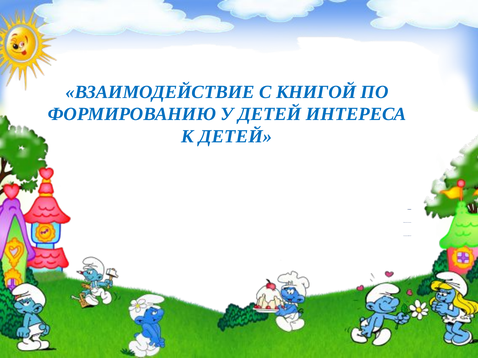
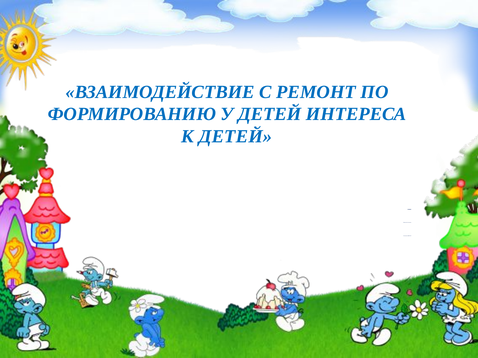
КНИГОЙ: КНИГОЙ -> РЕМОНТ
